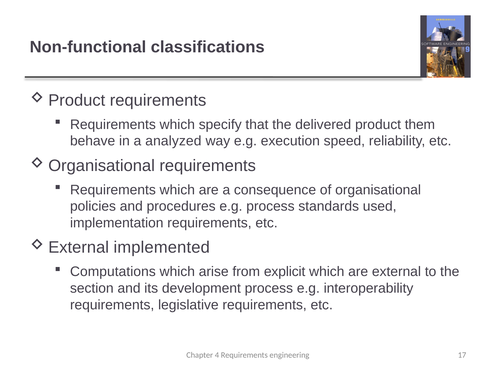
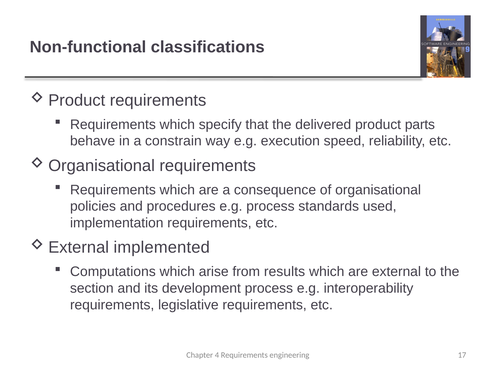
them: them -> parts
analyzed: analyzed -> constrain
explicit: explicit -> results
